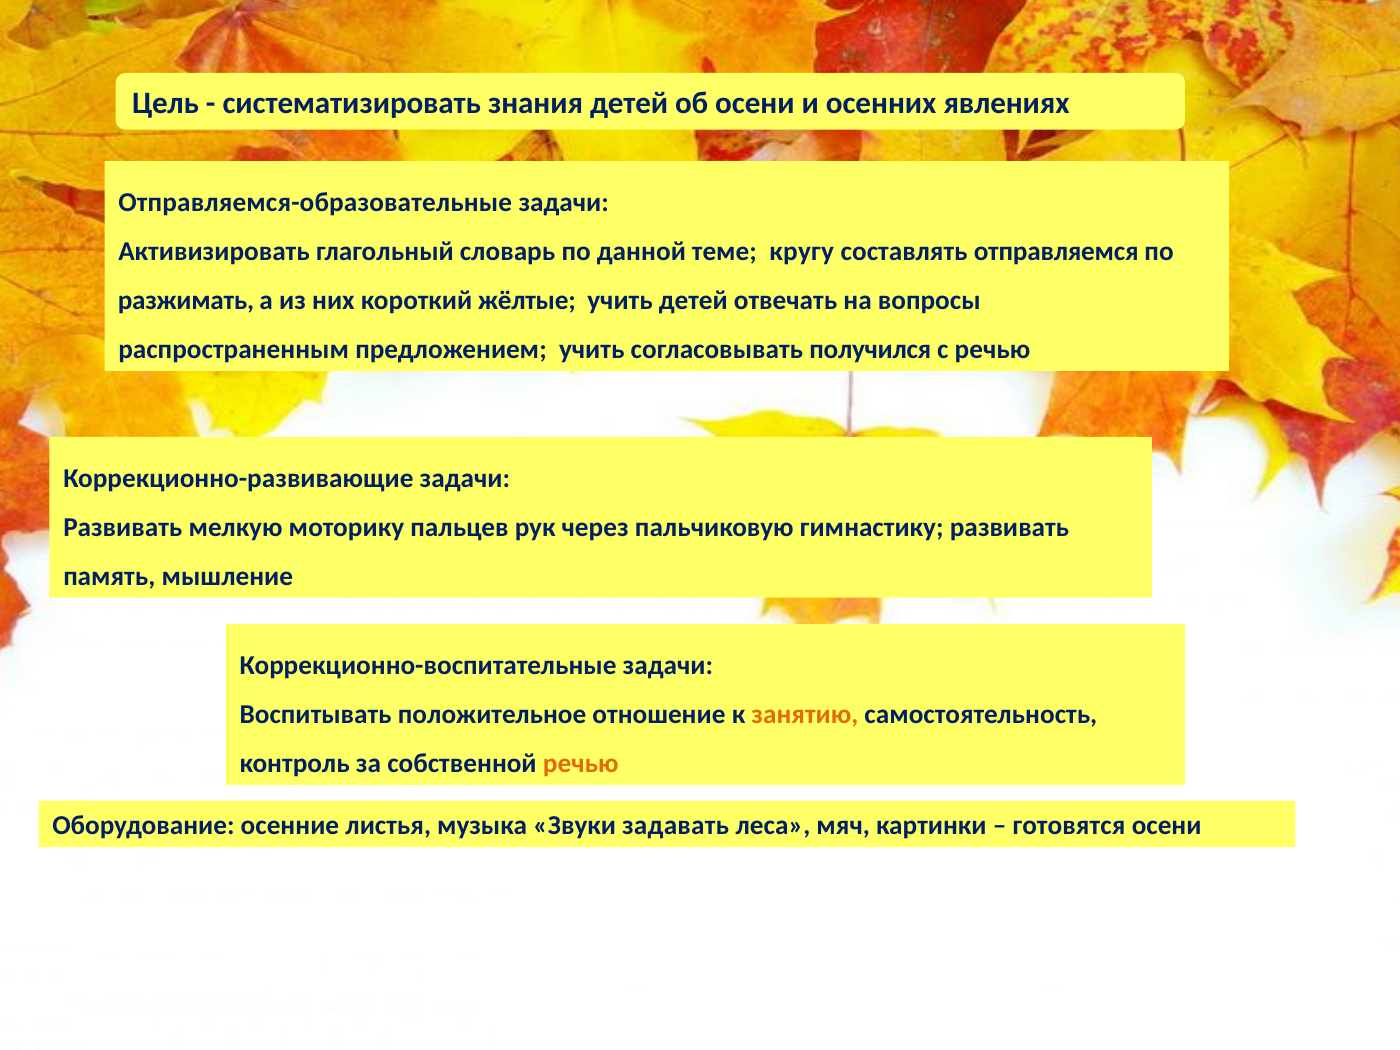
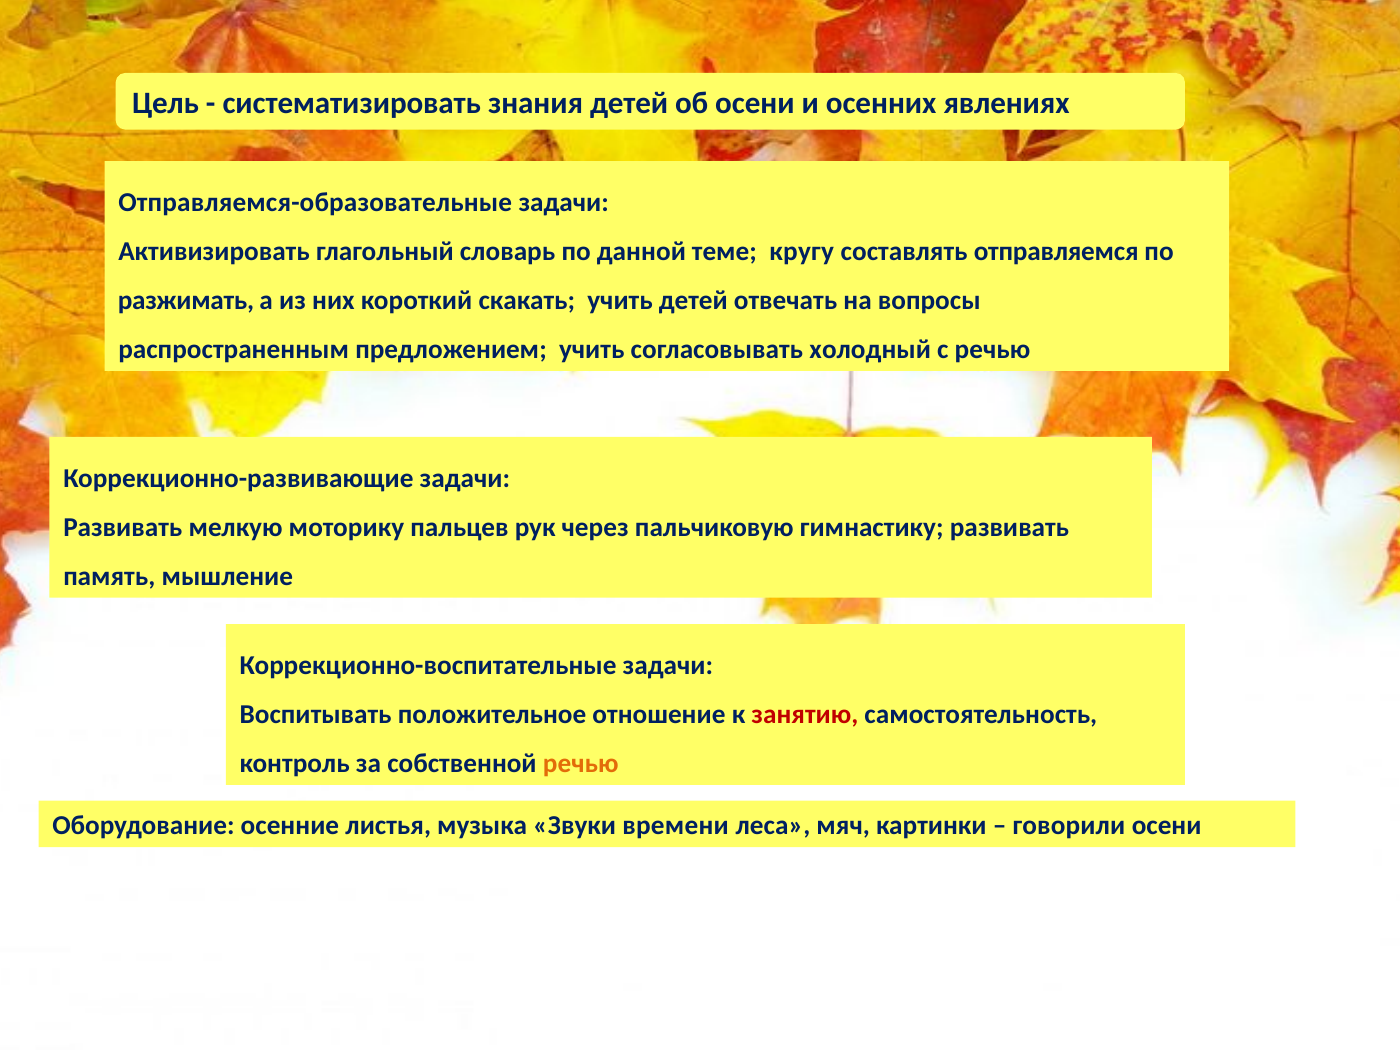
жёлтые: жёлтые -> скакать
получился: получился -> холодный
занятию colour: orange -> red
задавать: задавать -> времени
готовятся: готовятся -> говорили
